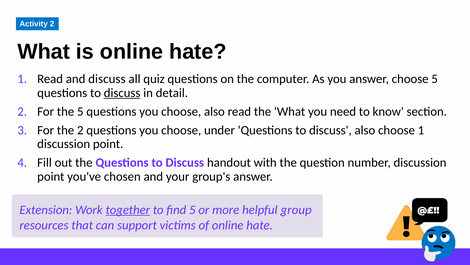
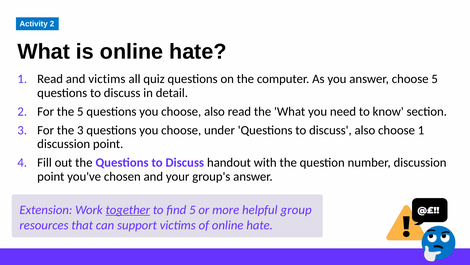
and discuss: discuss -> victims
discuss at (122, 93) underline: present -> none
the 2: 2 -> 3
